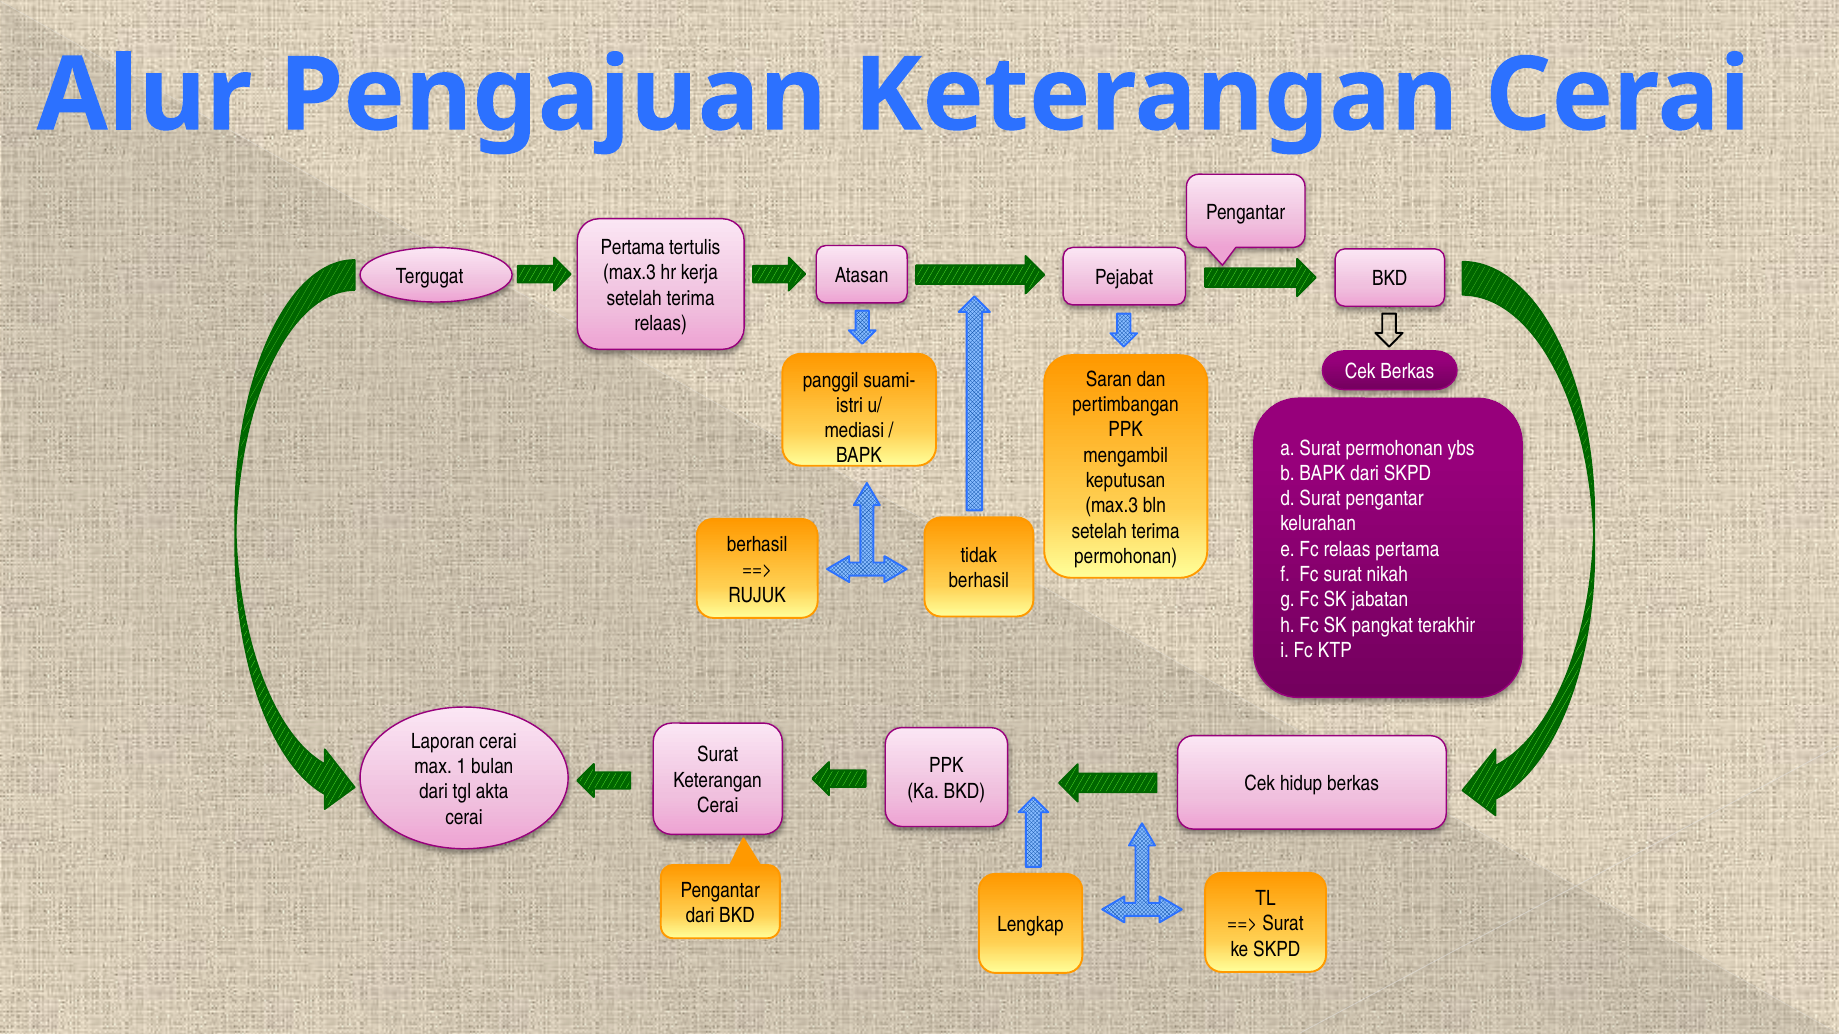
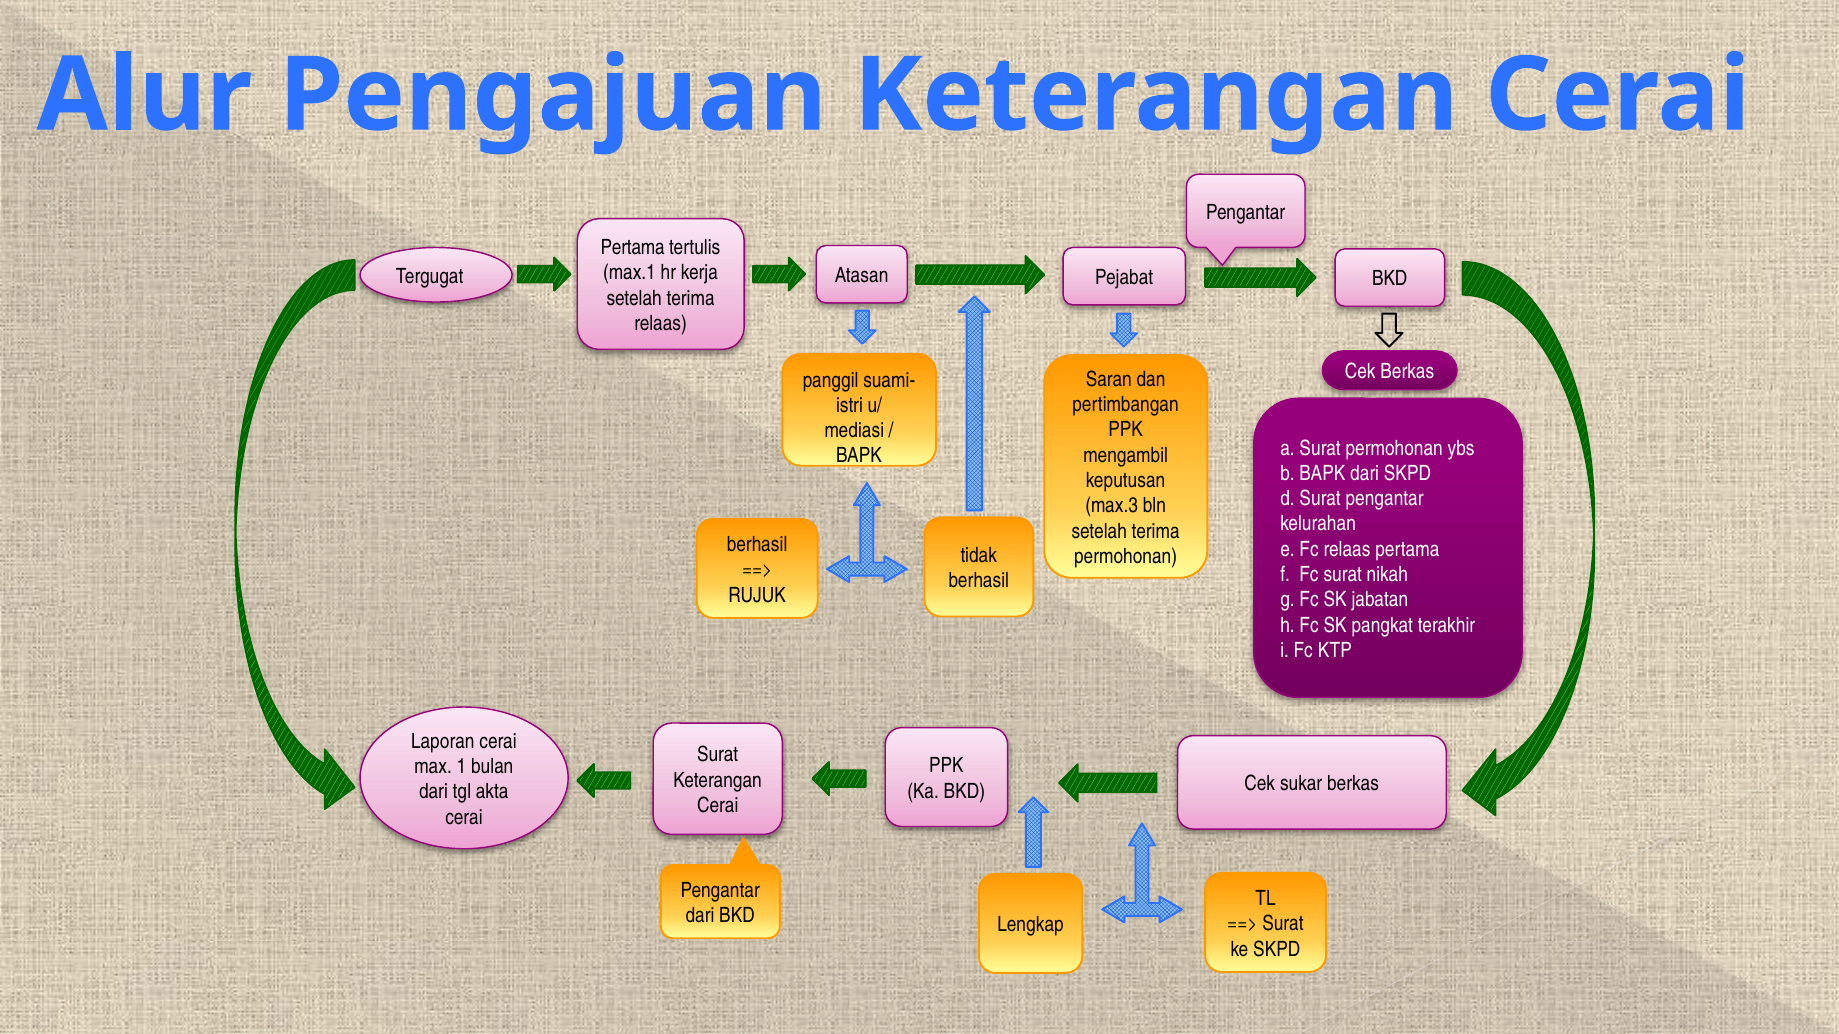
max.3 at (629, 273): max.3 -> max.1
hidup: hidup -> sukar
